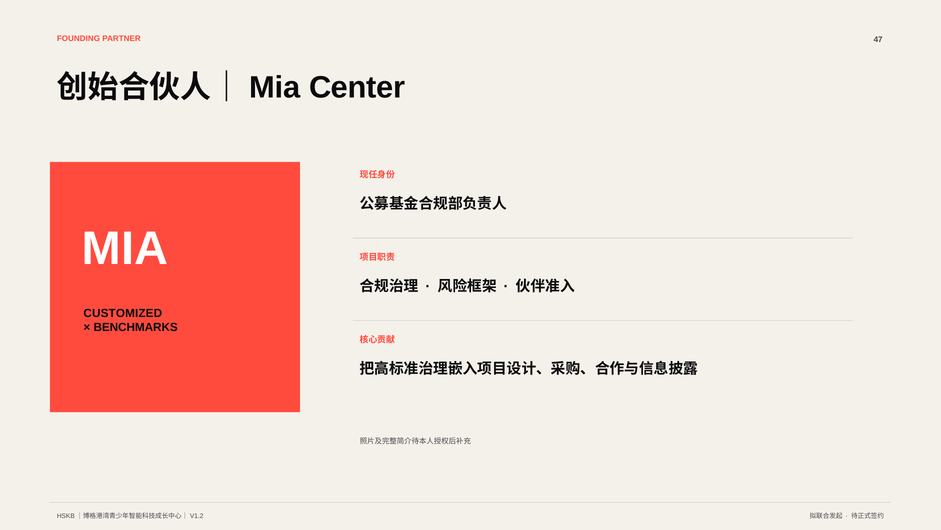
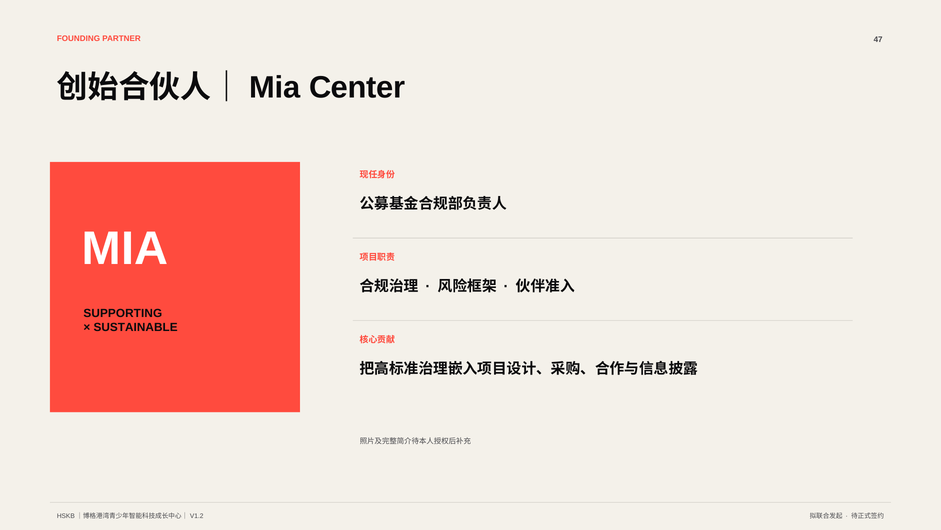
CUSTOMIZED: CUSTOMIZED -> SUPPORTING
BENCHMARKS: BENCHMARKS -> SUSTAINABLE
